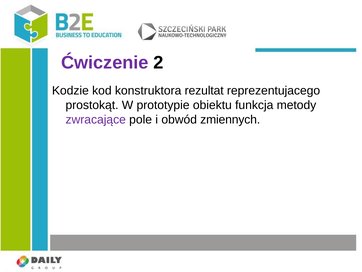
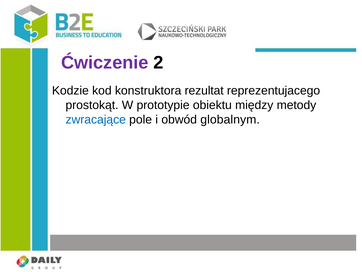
funkcja: funkcja -> między
zwracające colour: purple -> blue
zmiennych: zmiennych -> globalnym
